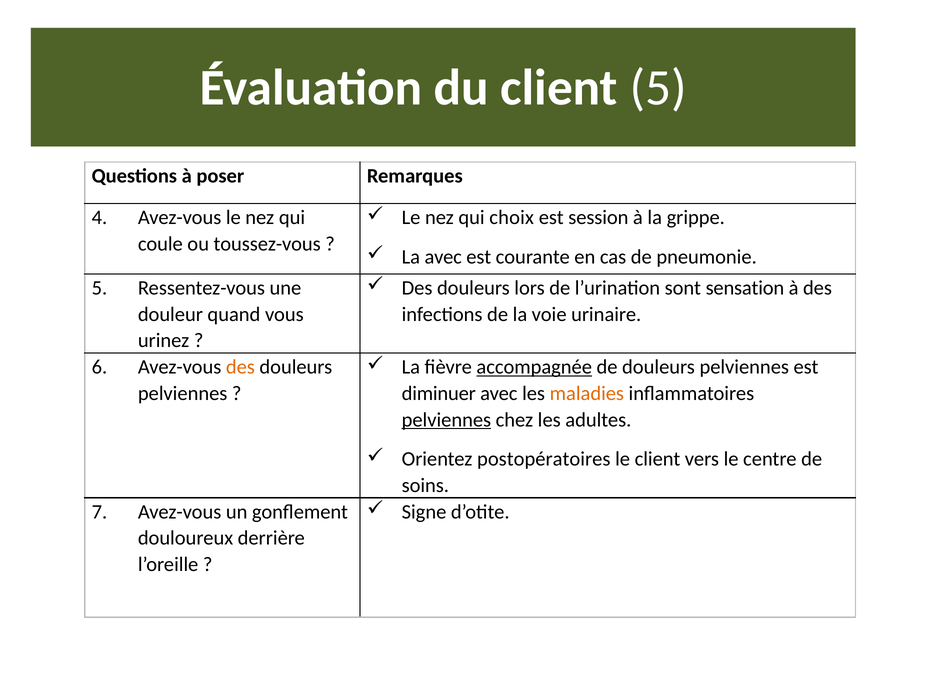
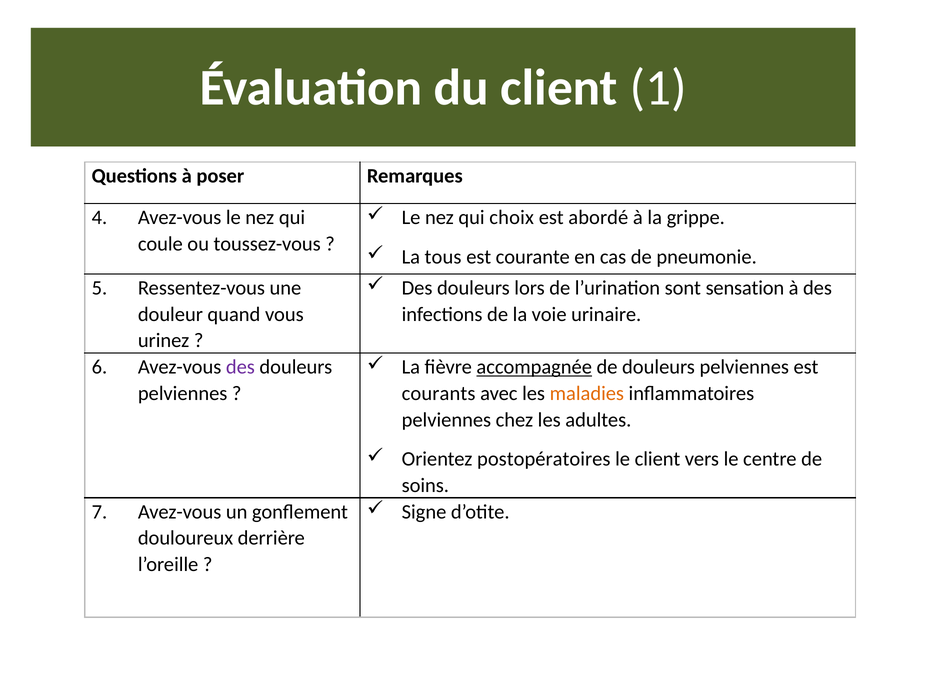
client 5: 5 -> 1
session: session -> abordé
La avec: avec -> tous
des at (240, 367) colour: orange -> purple
diminuer: diminuer -> courants
pelviennes at (446, 420) underline: present -> none
